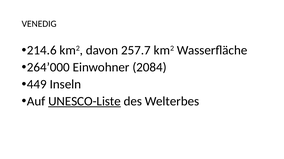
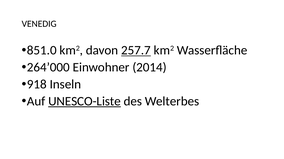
214.6: 214.6 -> 851.0
257.7 underline: none -> present
2084: 2084 -> 2014
449: 449 -> 918
